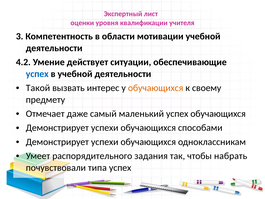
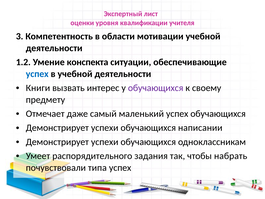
4.2: 4.2 -> 1.2
действует: действует -> конспекта
Такой: Такой -> Книги
обучающихся at (156, 88) colour: orange -> purple
способами: способами -> написании
